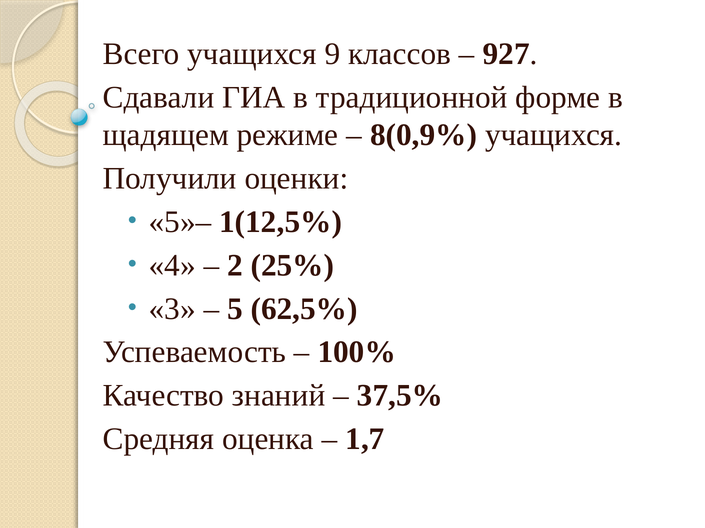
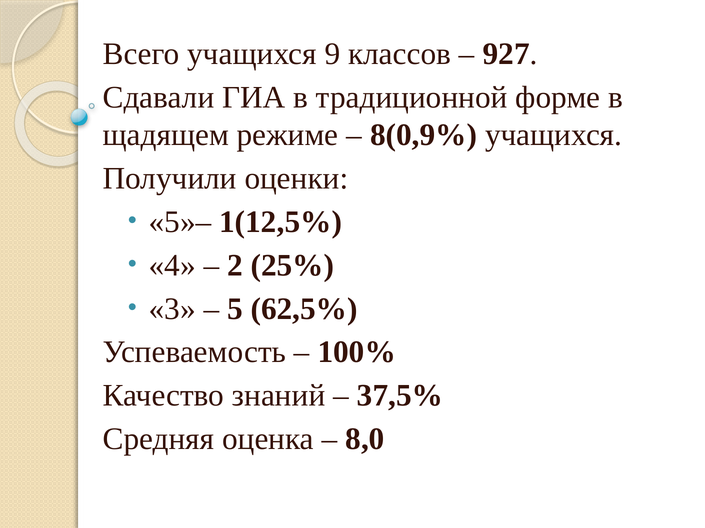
1,7: 1,7 -> 8,0
